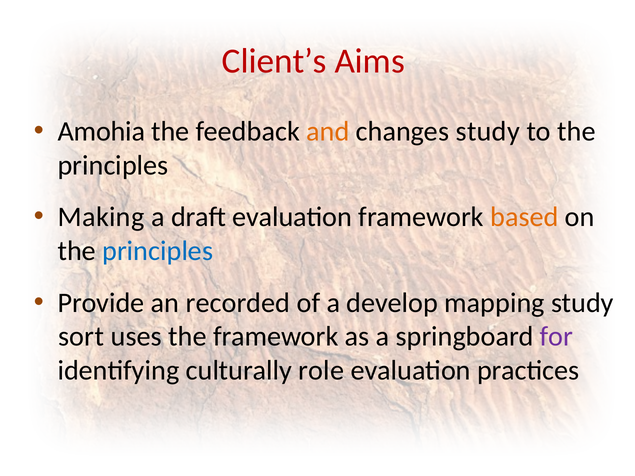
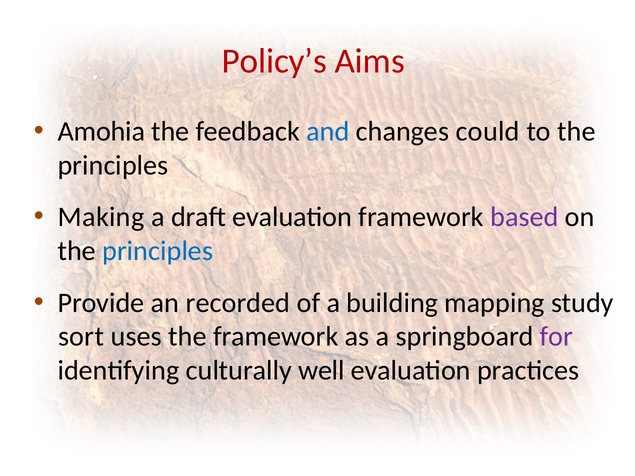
Client’s: Client’s -> Policy’s
and colour: orange -> blue
changes study: study -> could
based colour: orange -> purple
develop: develop -> building
role: role -> well
